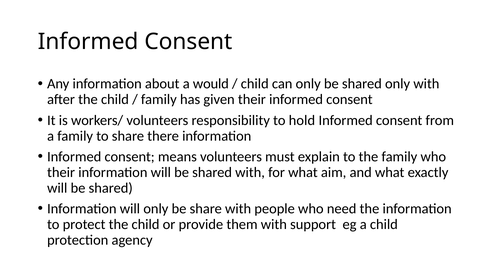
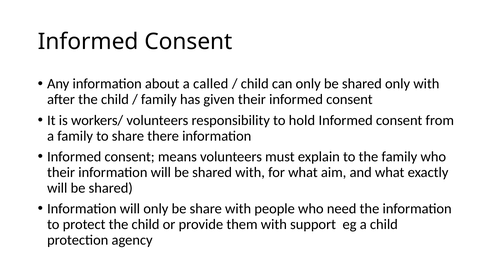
would: would -> called
